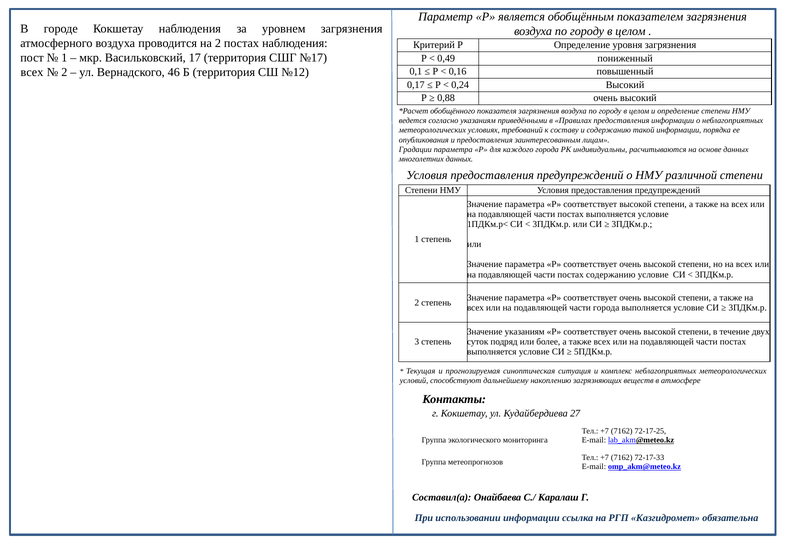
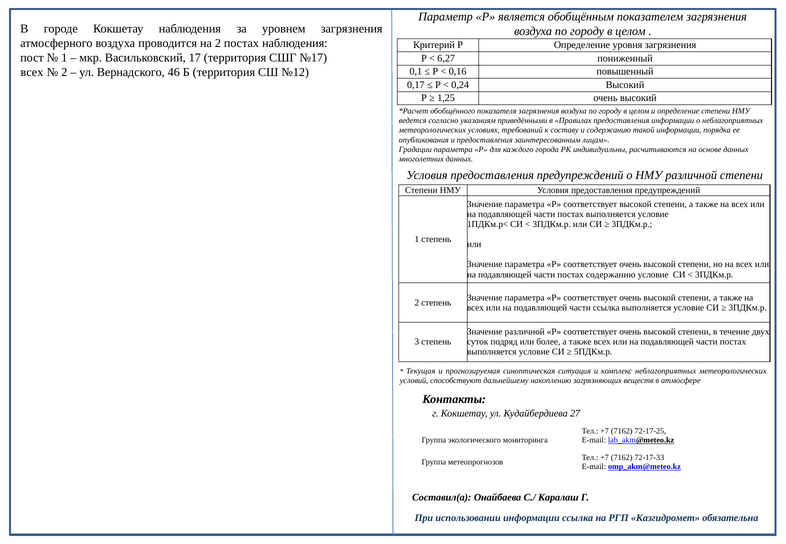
0,49: 0,49 -> 6,27
0,88: 0,88 -> 1,25
части города: города -> ссылка
Значение указаниям: указаниям -> различной
